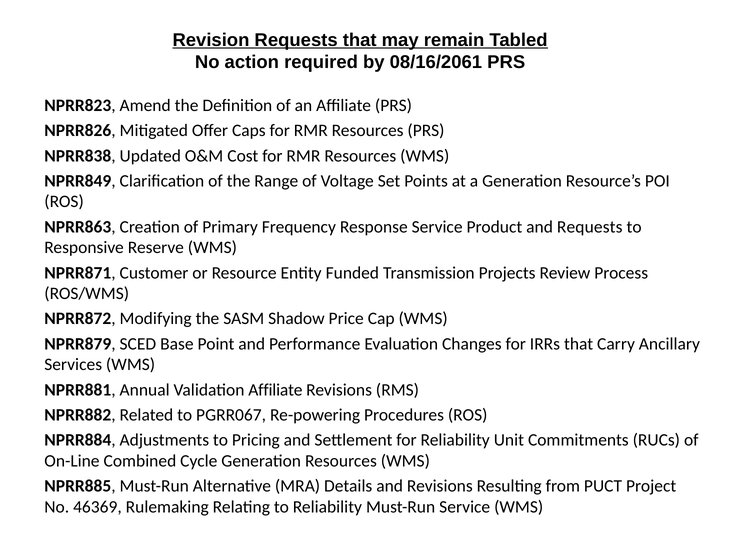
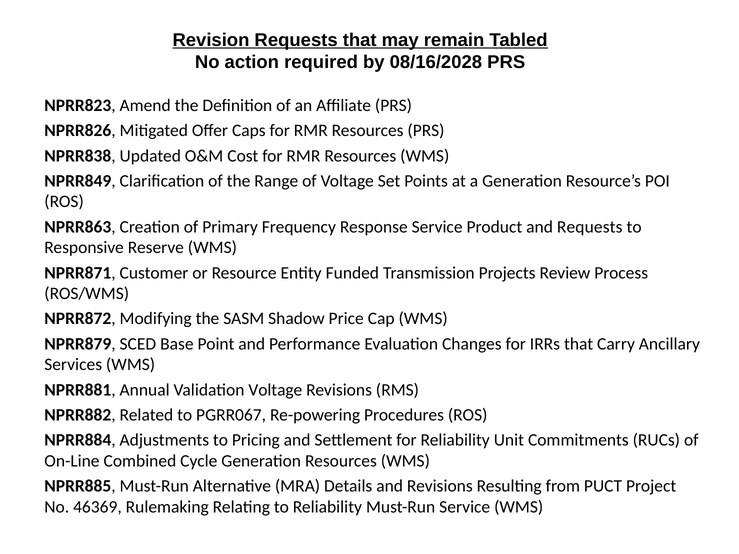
08/16/2061: 08/16/2061 -> 08/16/2028
Validation Affiliate: Affiliate -> Voltage
